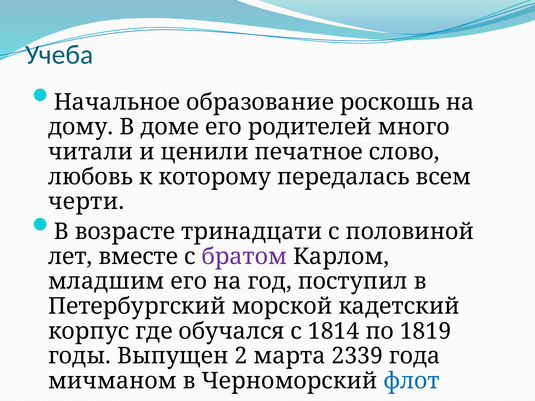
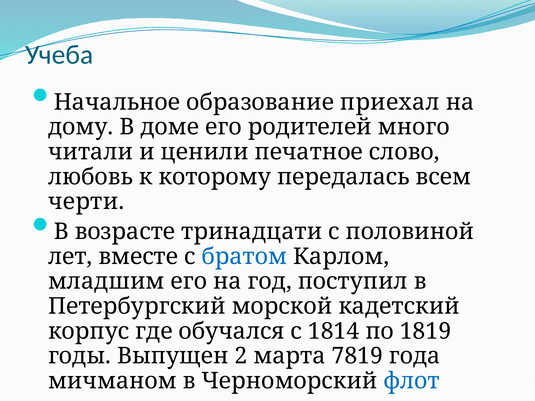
роскошь: роскошь -> приехал
братом colour: purple -> blue
2339: 2339 -> 7819
